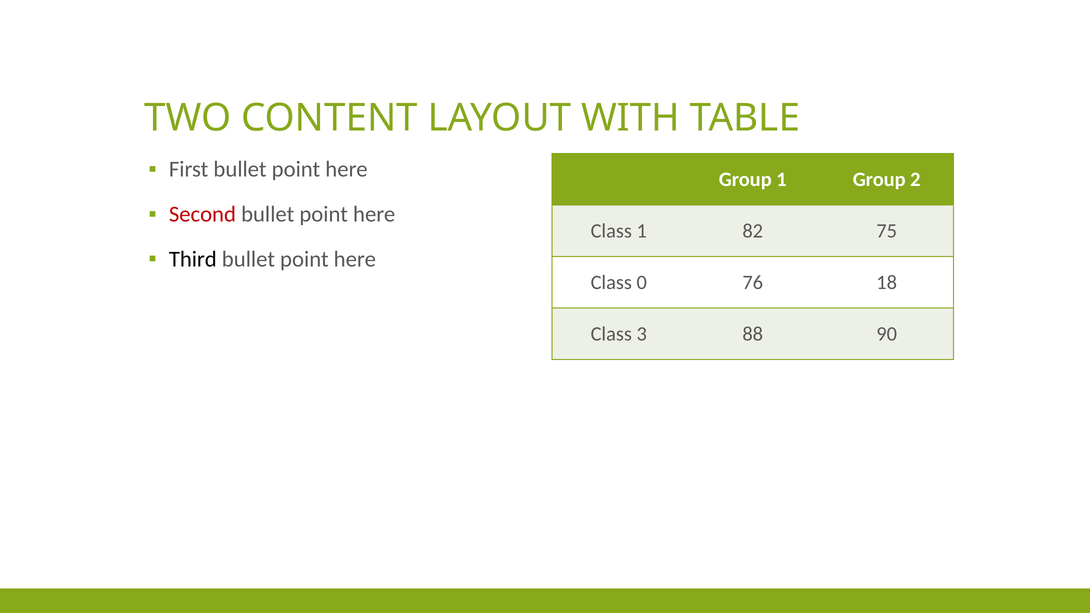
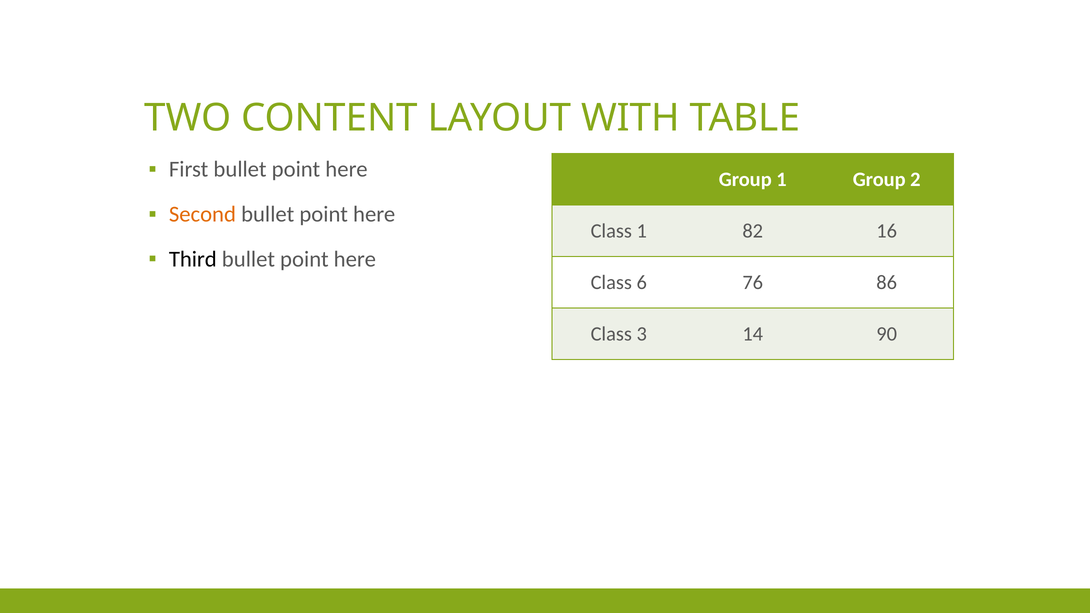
Second colour: red -> orange
75: 75 -> 16
0: 0 -> 6
18: 18 -> 86
88: 88 -> 14
